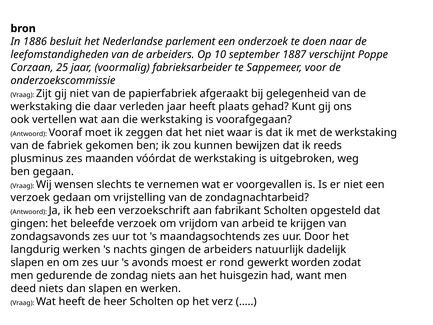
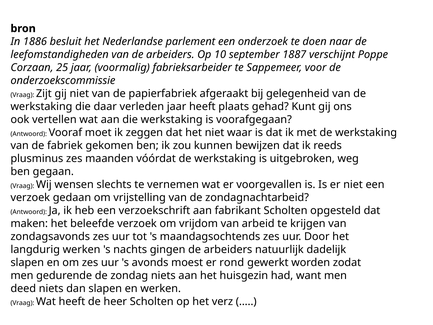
gingen at (29, 223): gingen -> maken
